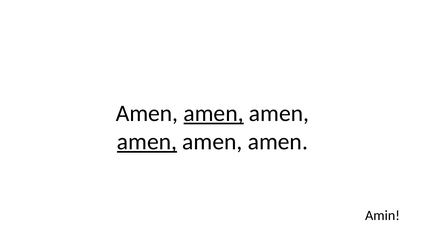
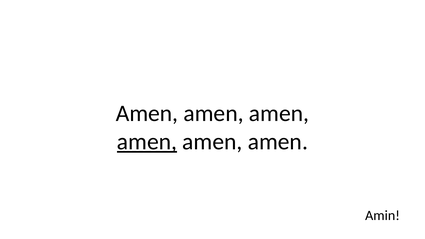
amen at (214, 113) underline: present -> none
